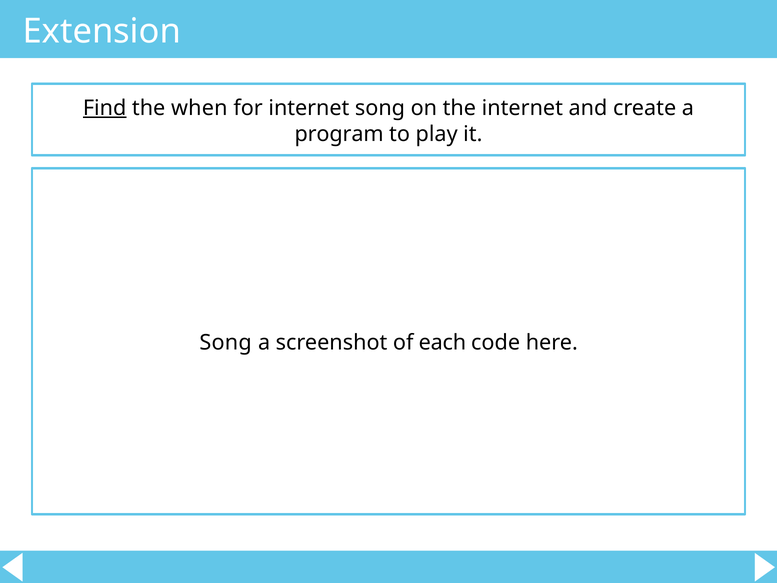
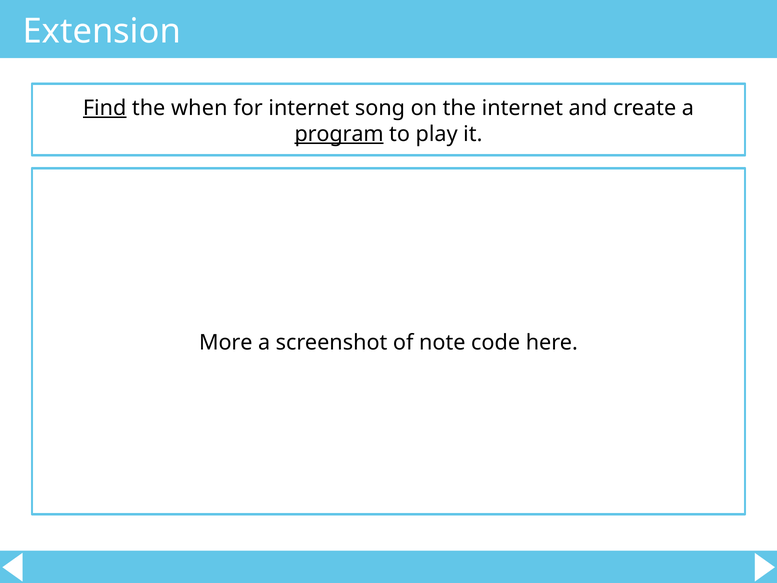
program underline: none -> present
Song at (226, 343): Song -> More
each: each -> note
